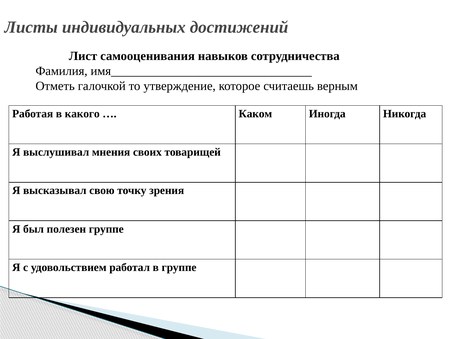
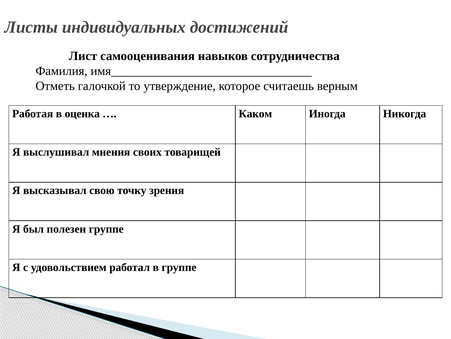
какого: какого -> оценка
